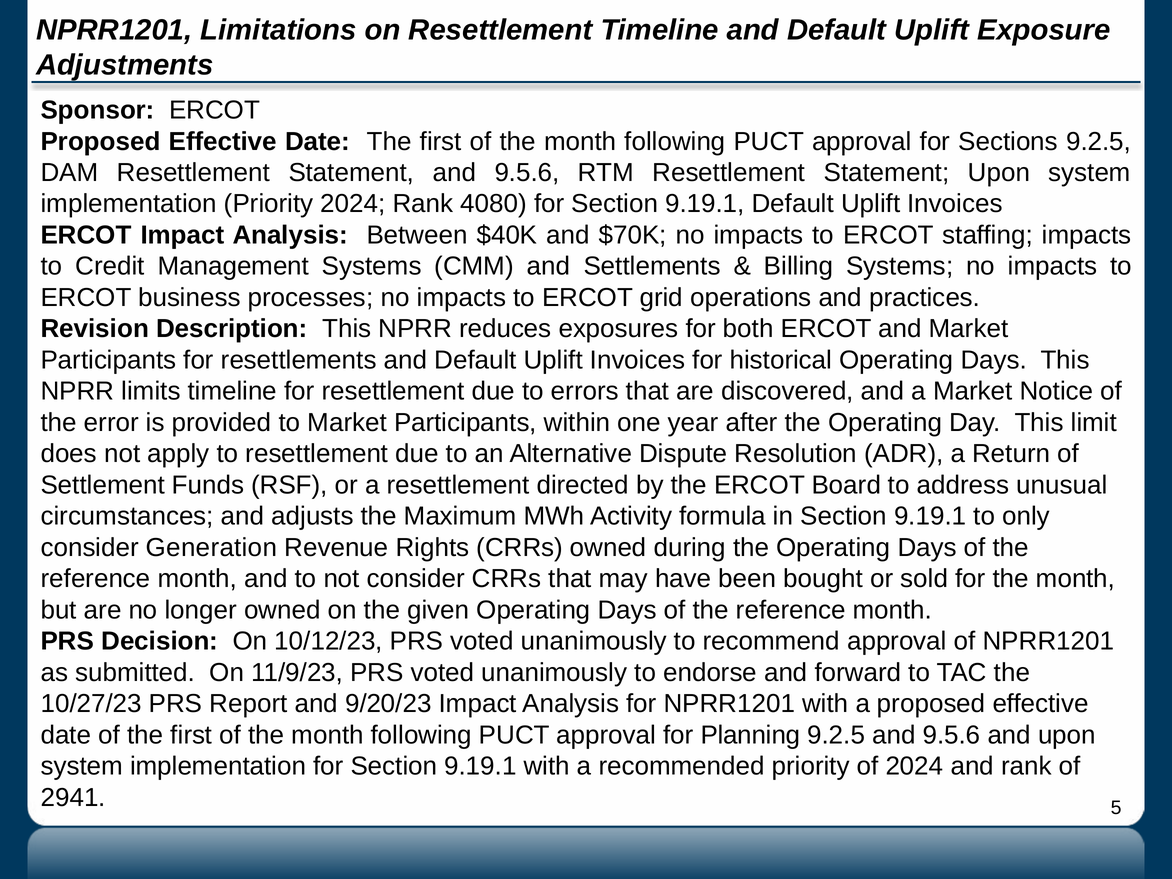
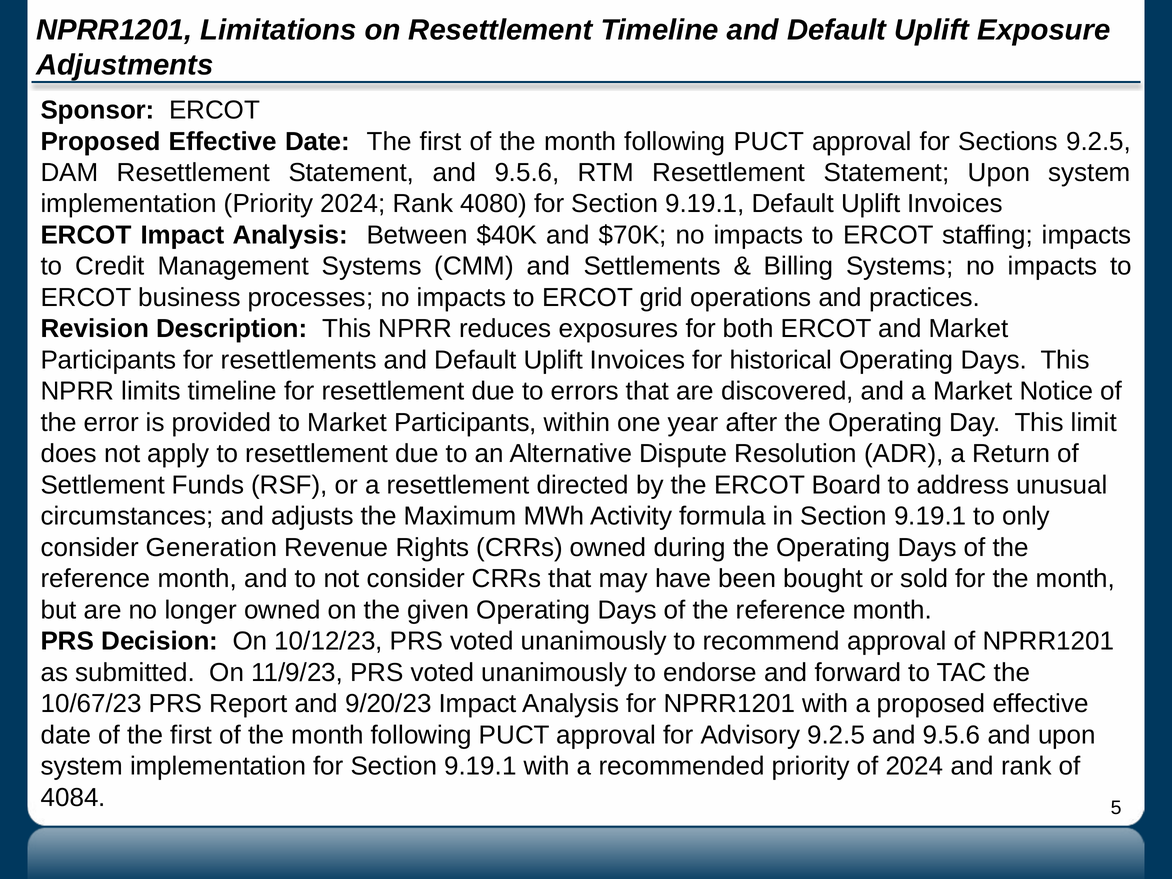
10/27/23: 10/27/23 -> 10/67/23
Planning: Planning -> Advisory
2941: 2941 -> 4084
